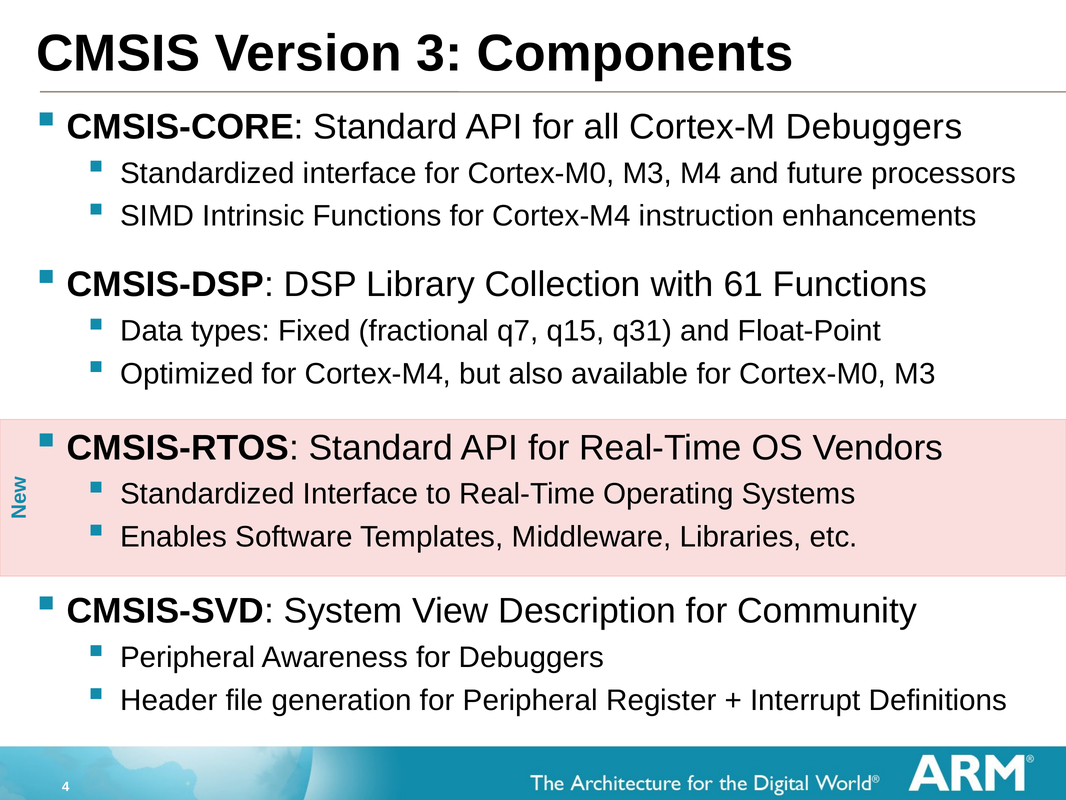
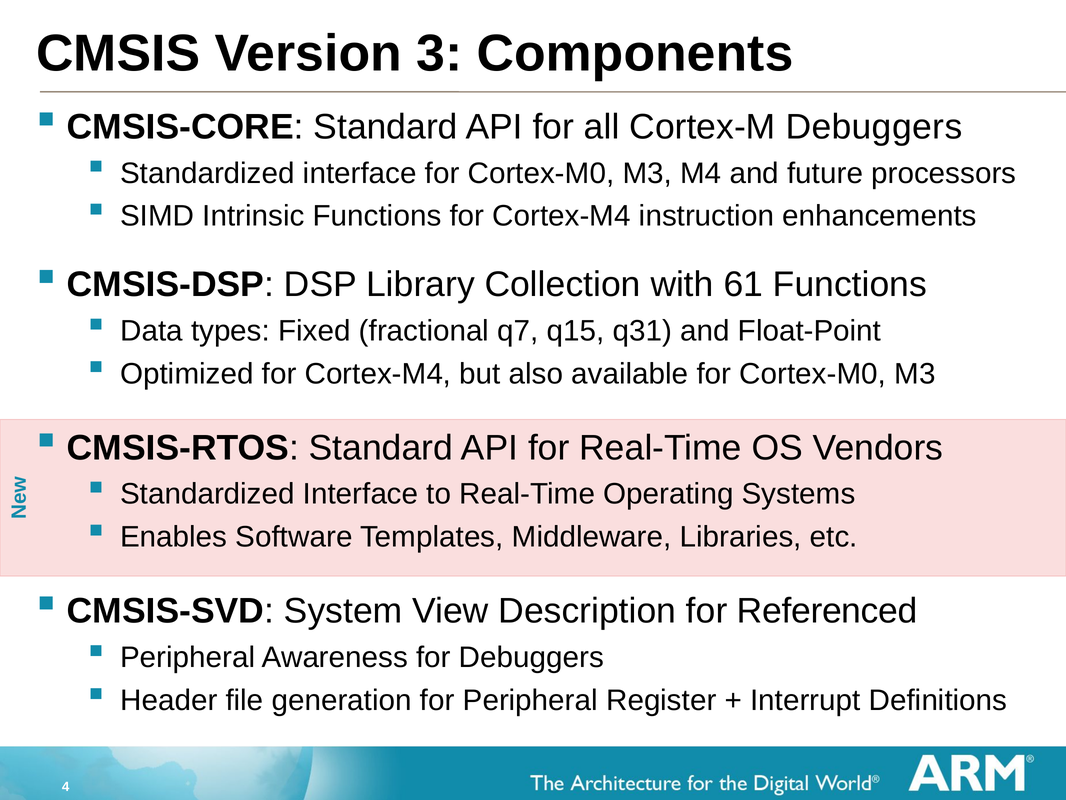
Community: Community -> Referenced
